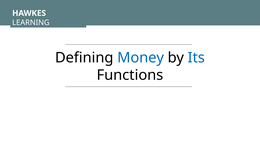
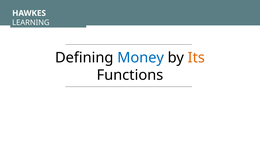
Its colour: blue -> orange
